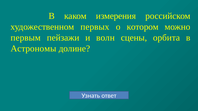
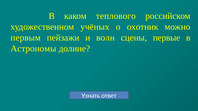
измерения: измерения -> теплового
первых: первых -> учёных
котором: котором -> охотник
орбита: орбита -> первые
